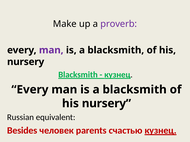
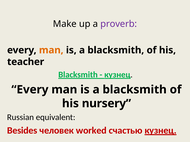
man at (51, 50) colour: purple -> orange
nursery at (26, 62): nursery -> teacher
parents: parents -> worked
